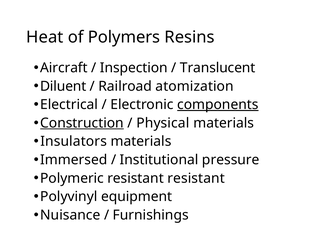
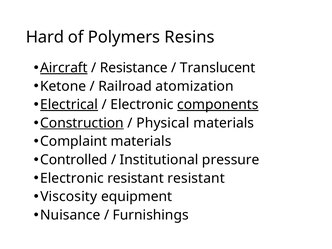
Heat: Heat -> Hard
Aircraft underline: none -> present
Inspection: Inspection -> Resistance
Diluent: Diluent -> Ketone
Electrical underline: none -> present
Insulators: Insulators -> Complaint
Immersed: Immersed -> Controlled
Polymeric at (72, 178): Polymeric -> Electronic
Polyvinyl: Polyvinyl -> Viscosity
